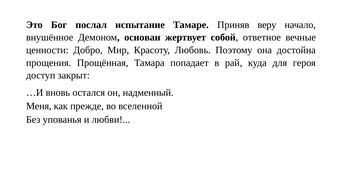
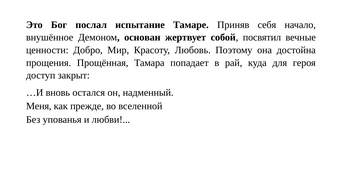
веру: веру -> себя
ответное: ответное -> посвятил
